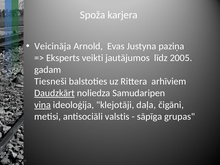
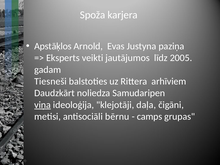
Veicināja: Veicināja -> Apstāķlos
Daudzkārt underline: present -> none
valstis: valstis -> bērnu
sāpīga: sāpīga -> camps
